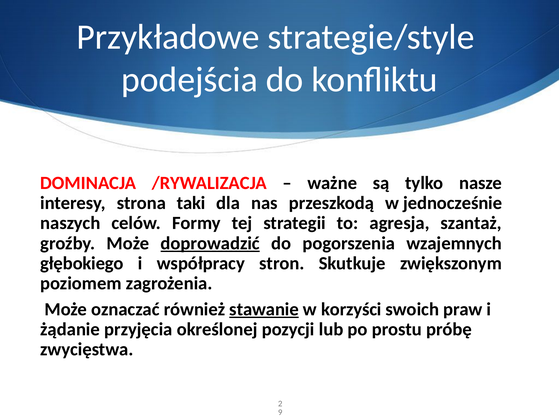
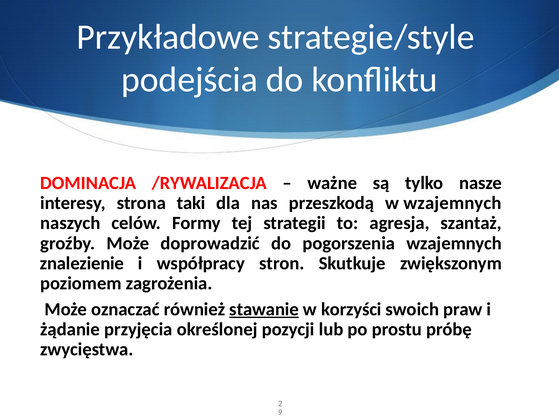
w jednocześnie: jednocześnie -> wzajemnych
doprowadzić underline: present -> none
głębokiego: głębokiego -> znalezienie
